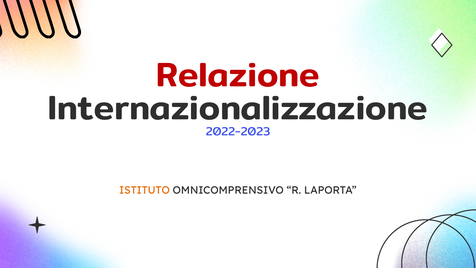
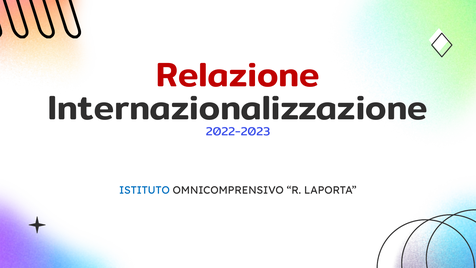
ISTITUTO colour: orange -> blue
